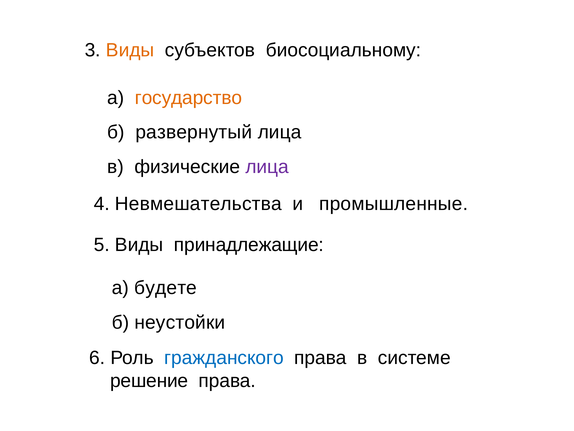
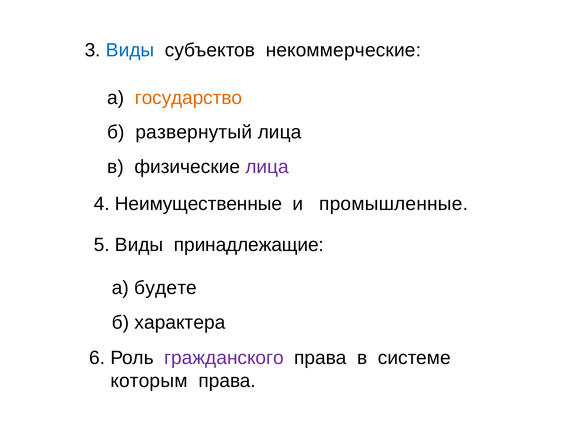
Виды at (130, 50) colour: orange -> blue
биосоциальному: биосоциальному -> некоммерческие
Невмешательства: Невмешательства -> Неимущественные
неустойки: неустойки -> характера
гражданского colour: blue -> purple
решение: решение -> которым
